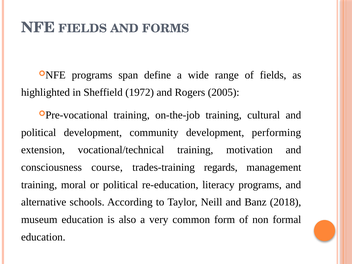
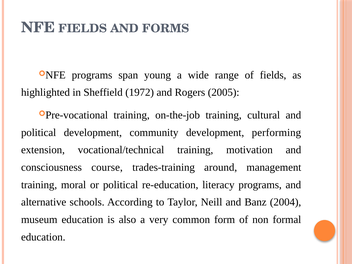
define: define -> young
regards: regards -> around
2018: 2018 -> 2004
